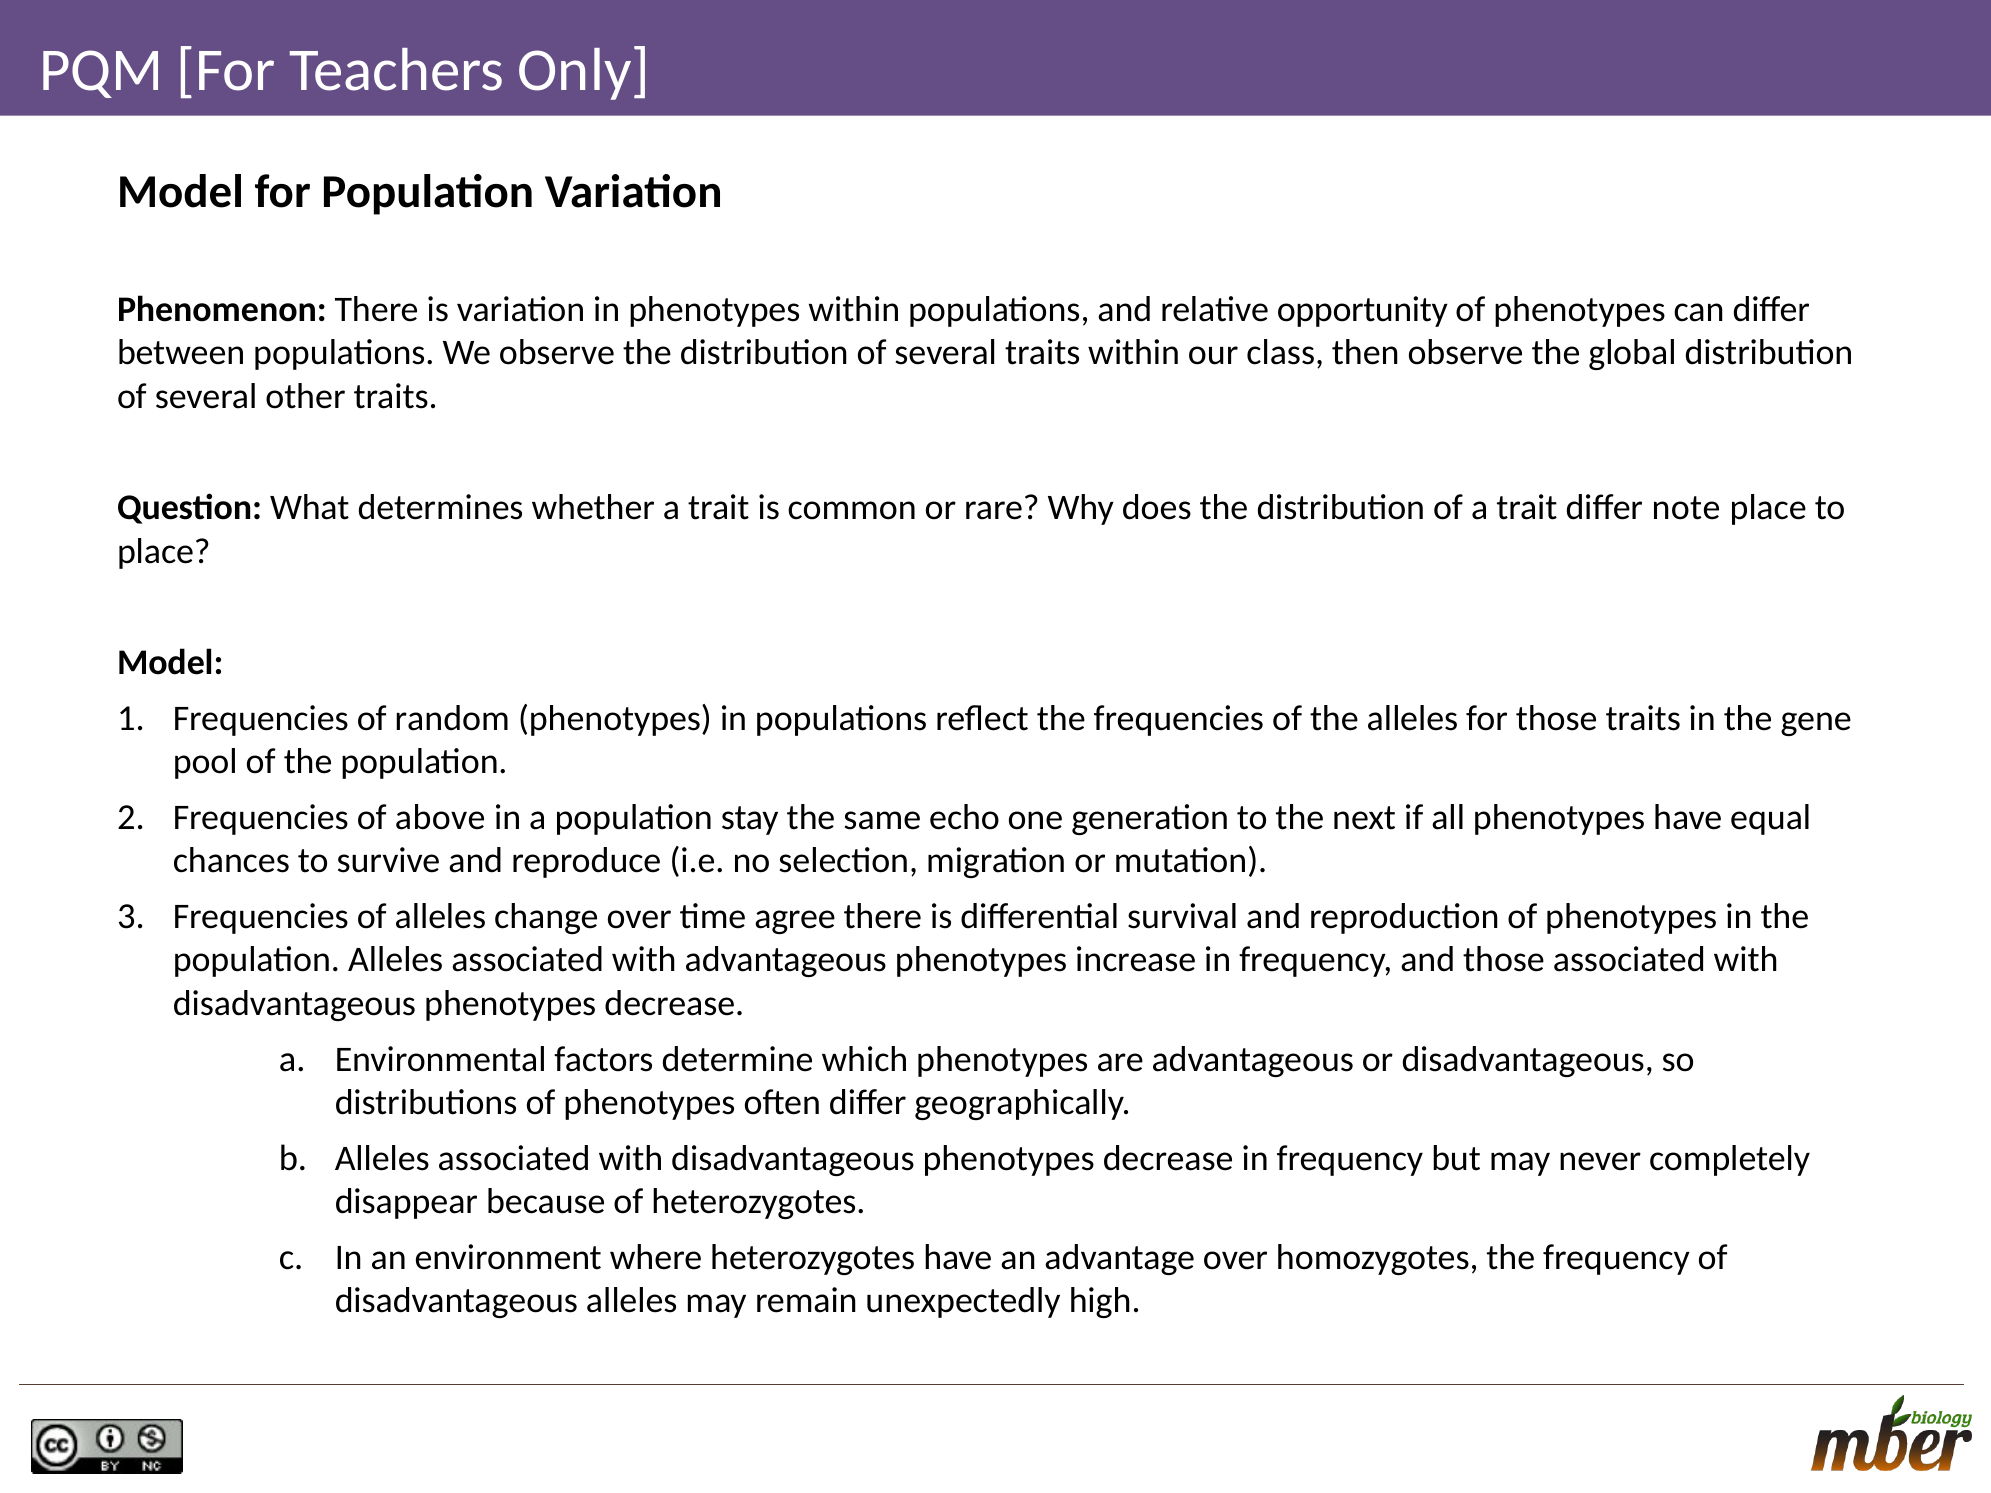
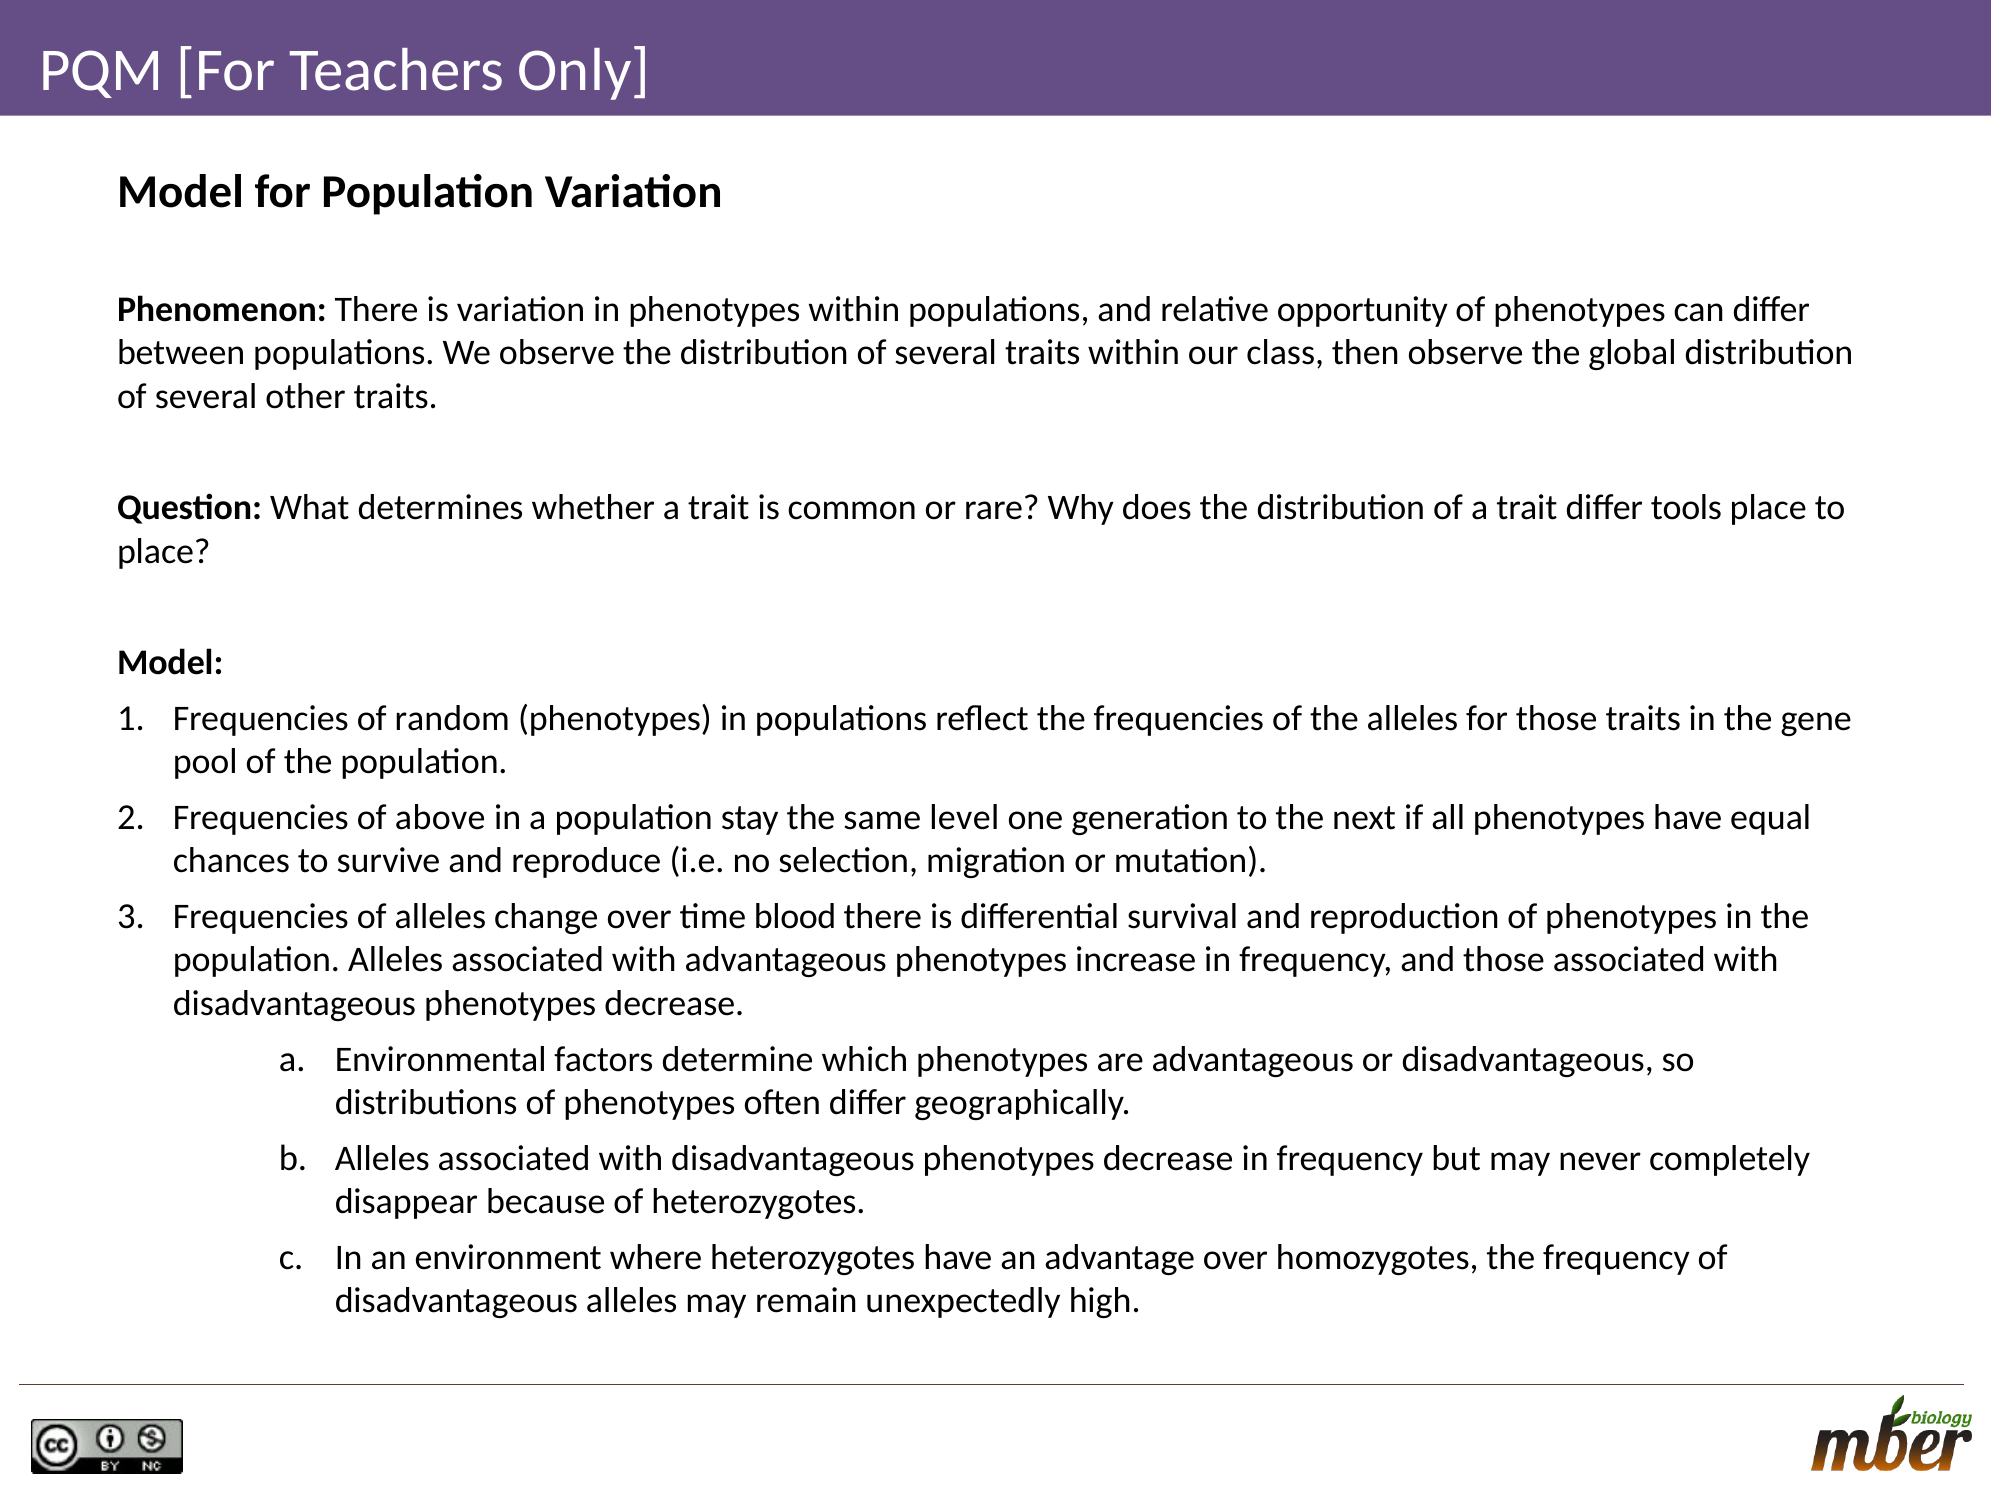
note: note -> tools
echo: echo -> level
agree: agree -> blood
